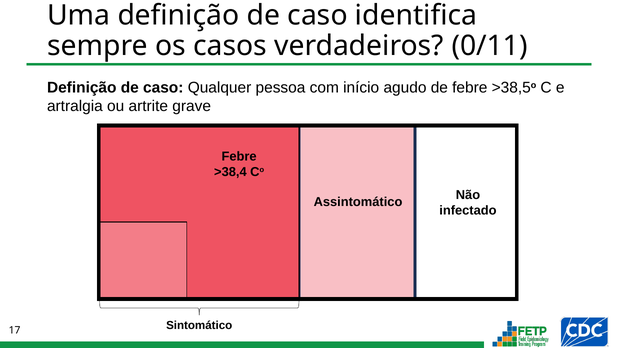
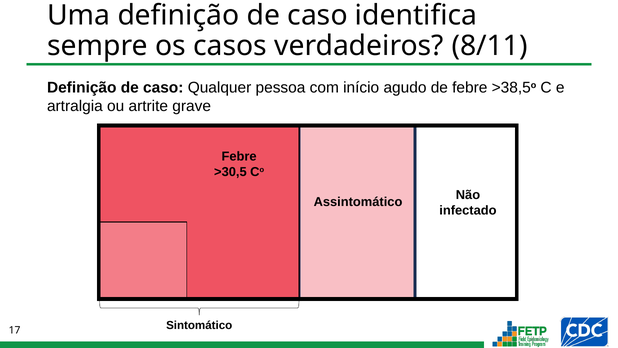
0/11: 0/11 -> 8/11
>38,4: >38,4 -> >30,5
